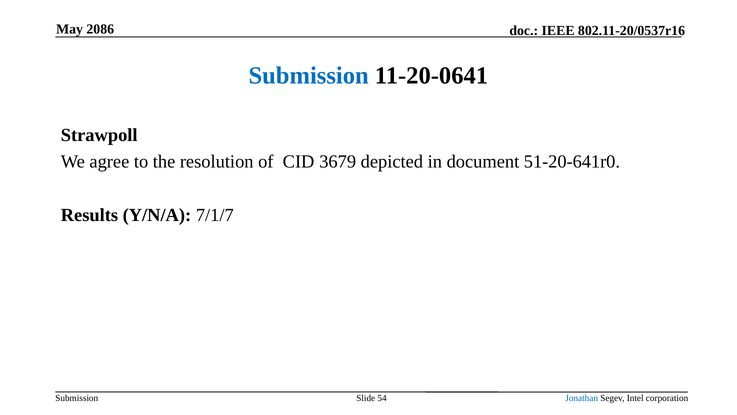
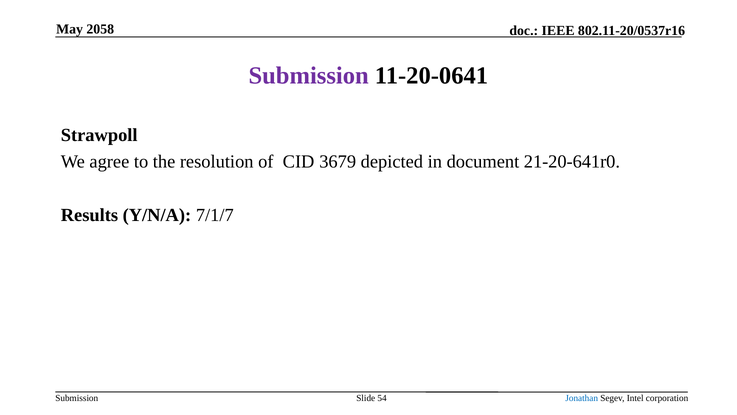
2086: 2086 -> 2058
Submission at (309, 75) colour: blue -> purple
51-20-641r0: 51-20-641r0 -> 21-20-641r0
